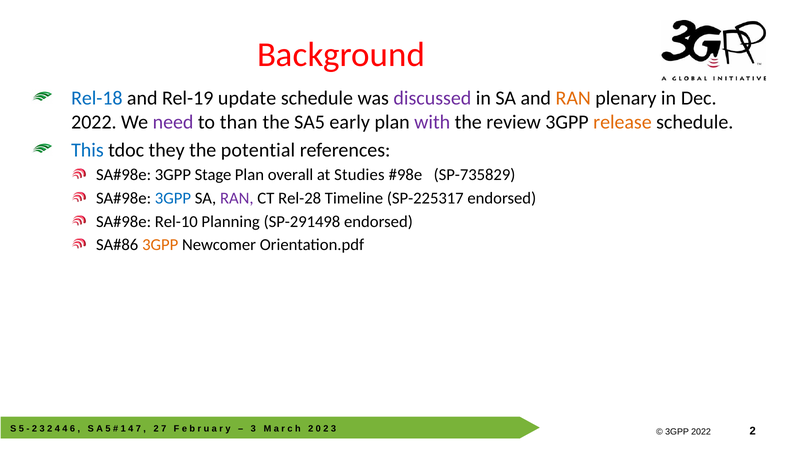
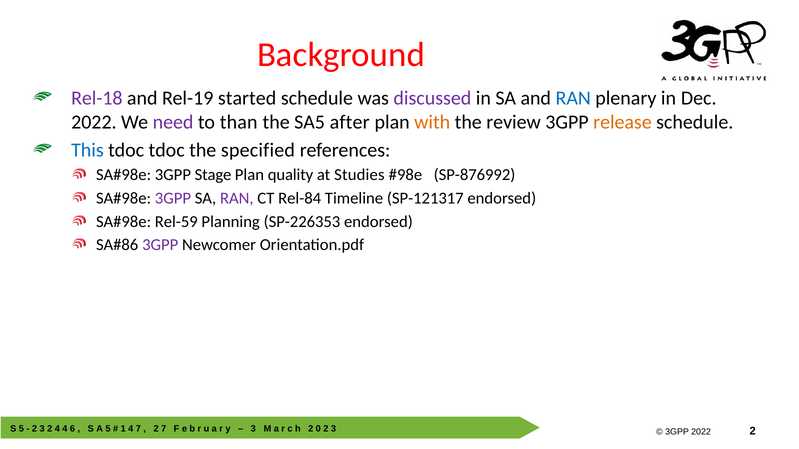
Rel-18 colour: blue -> purple
update: update -> started
RAN at (573, 98) colour: orange -> blue
early: early -> after
with colour: purple -> orange
tdoc they: they -> tdoc
potential: potential -> specified
overall: overall -> quality
SP-735829: SP-735829 -> SP-876992
3GPP at (173, 198) colour: blue -> purple
Rel-28: Rel-28 -> Rel-84
SP-225317: SP-225317 -> SP-121317
Rel-10: Rel-10 -> Rel-59
SP-291498: SP-291498 -> SP-226353
3GPP at (160, 245) colour: orange -> purple
